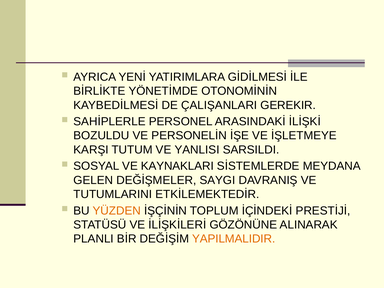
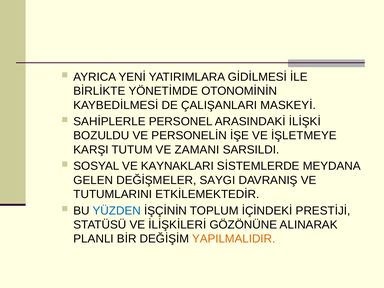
GEREKIR: GEREKIR -> MASKEYİ
YANLISI: YANLISI -> ZAMANI
YÜZDEN colour: orange -> blue
